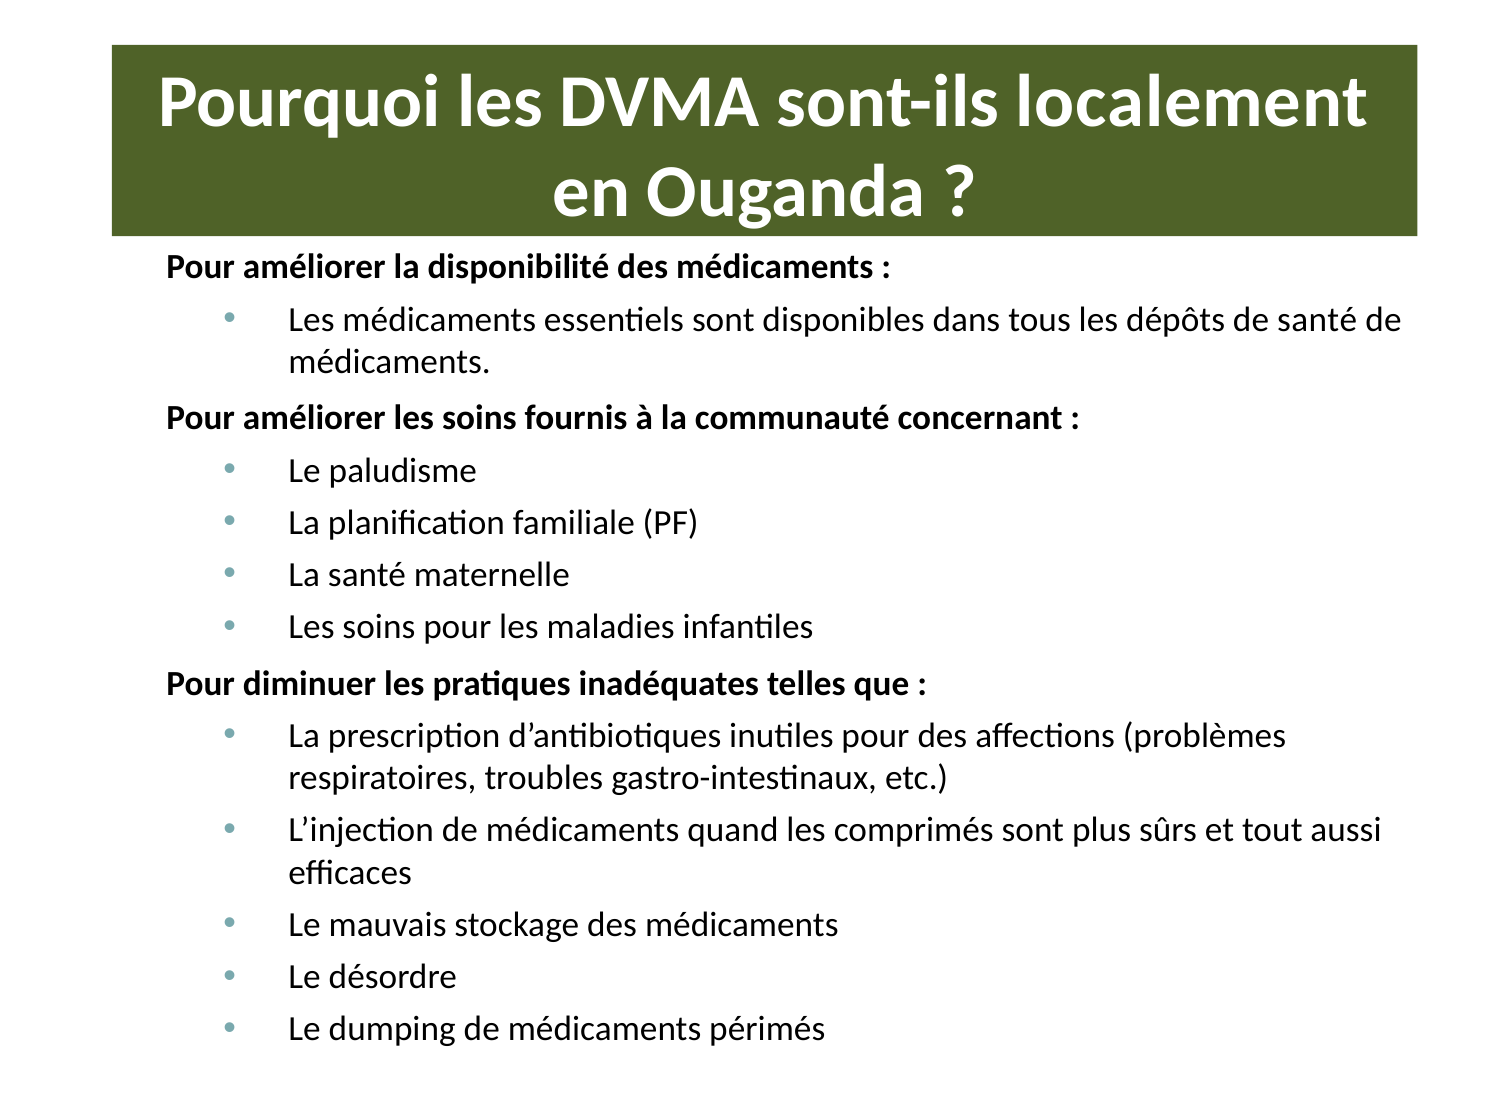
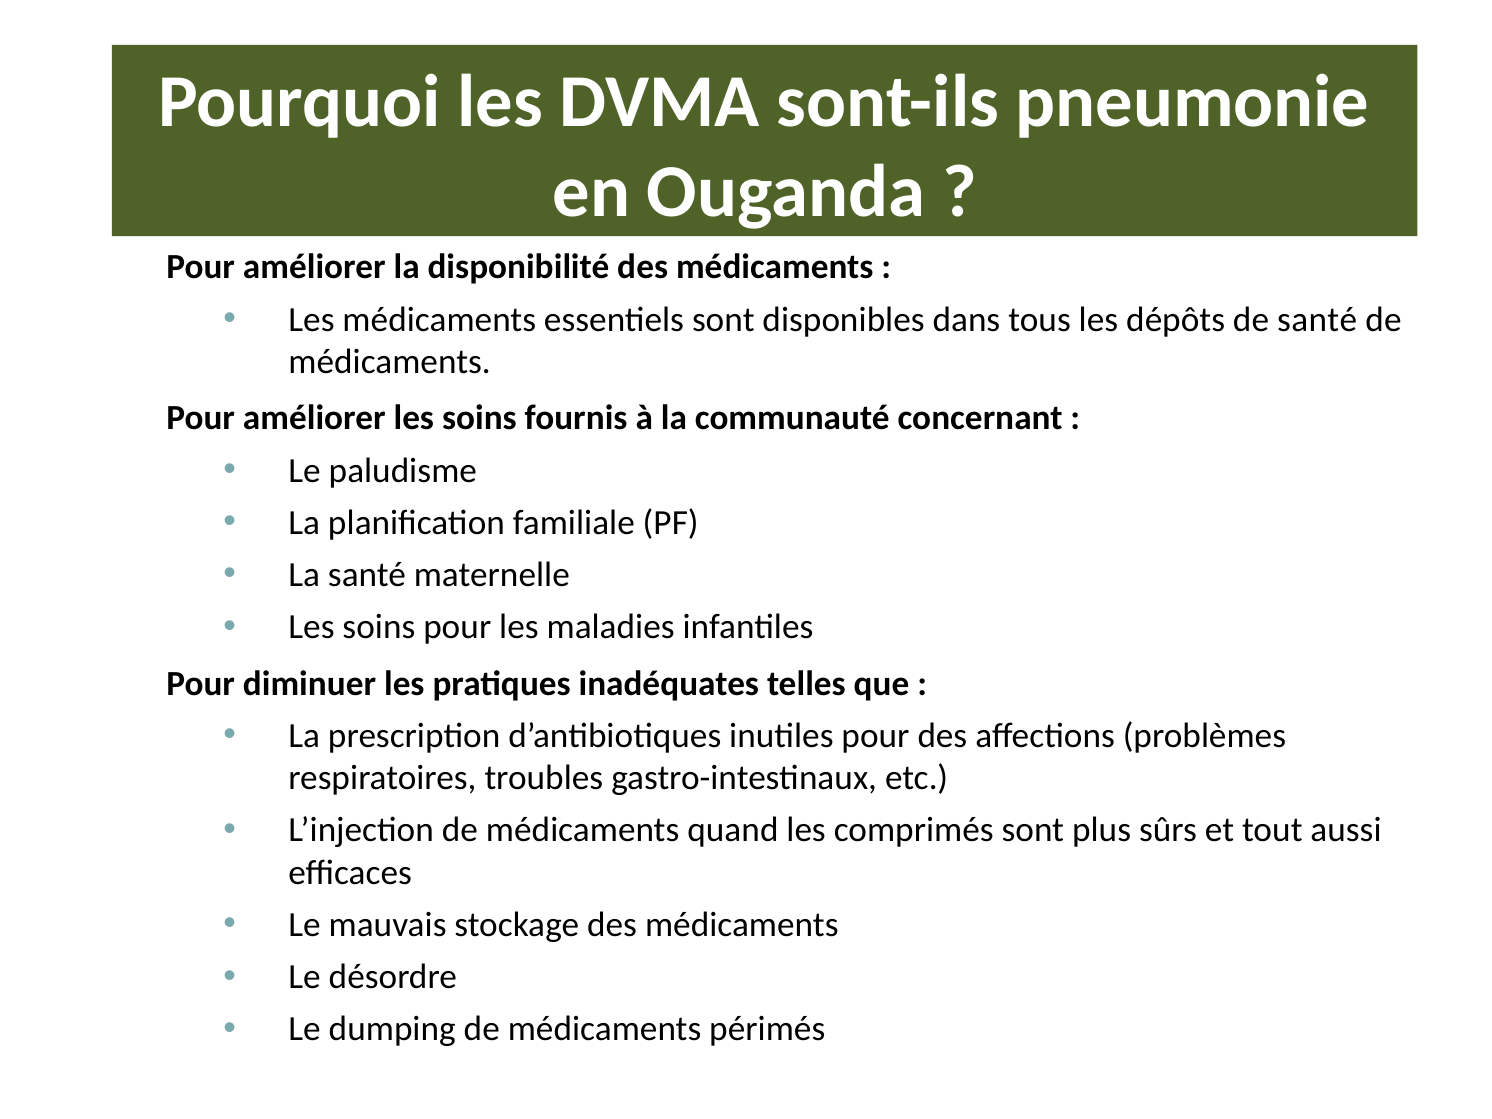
localement: localement -> pneumonie
